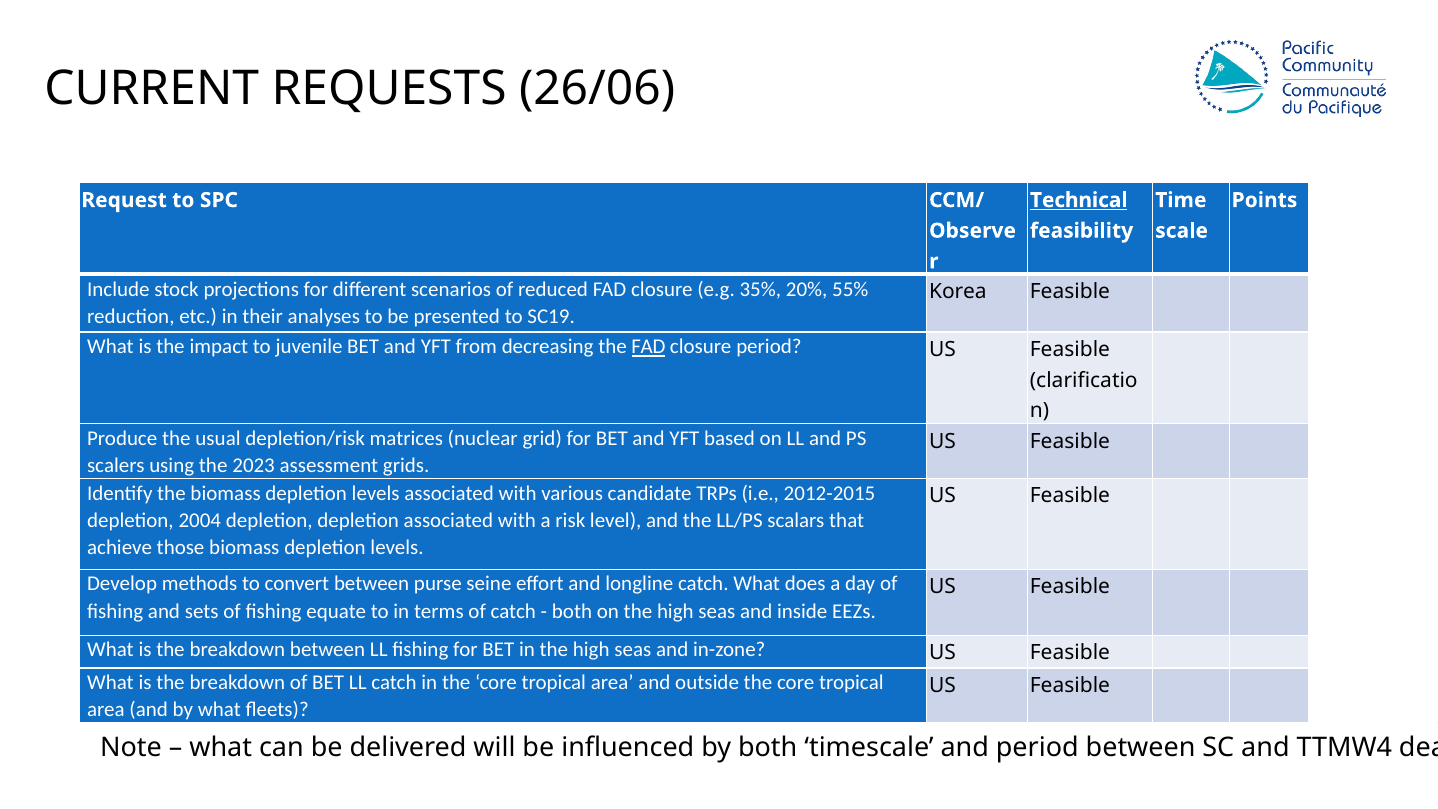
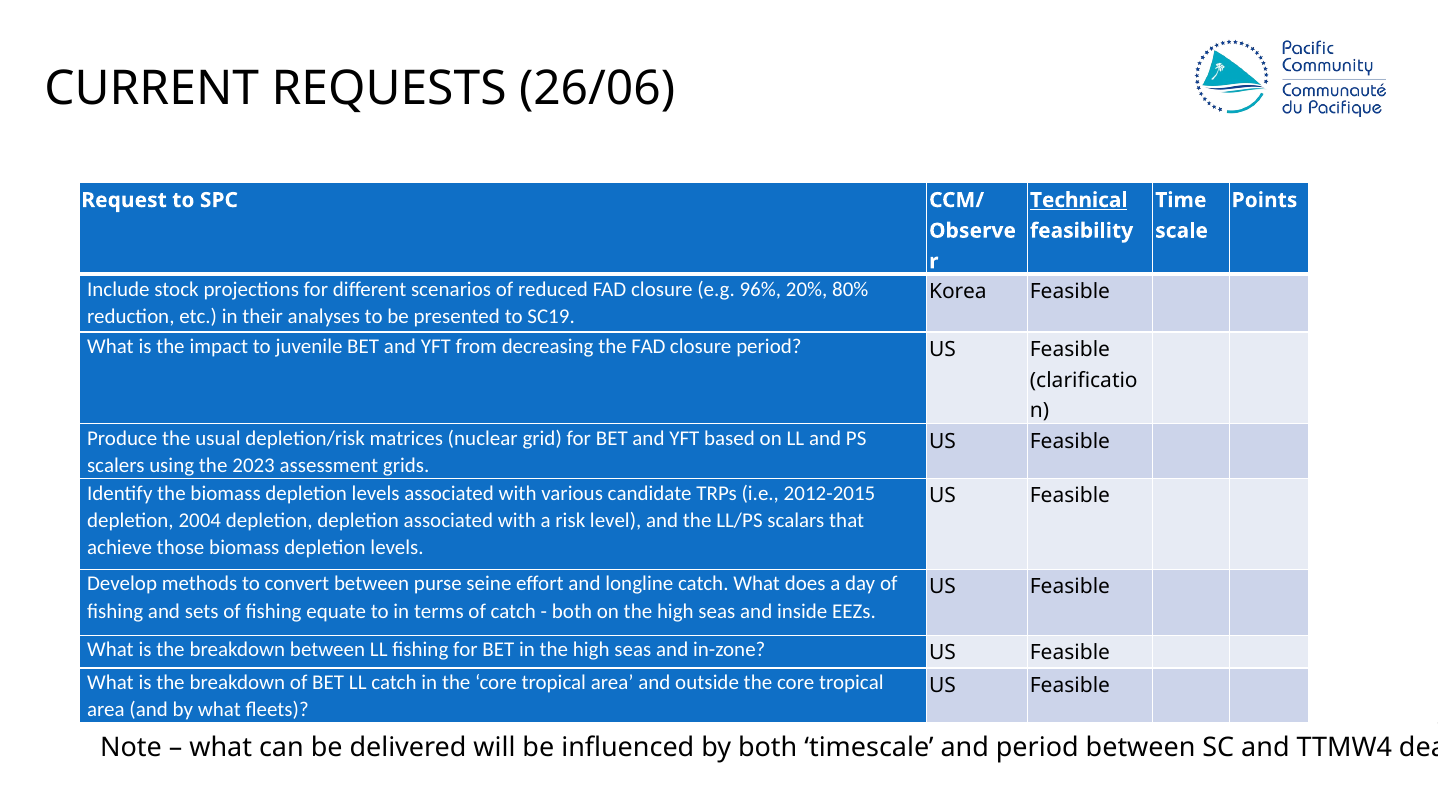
35%: 35% -> 96%
55%: 55% -> 80%
FAD at (648, 347) underline: present -> none
